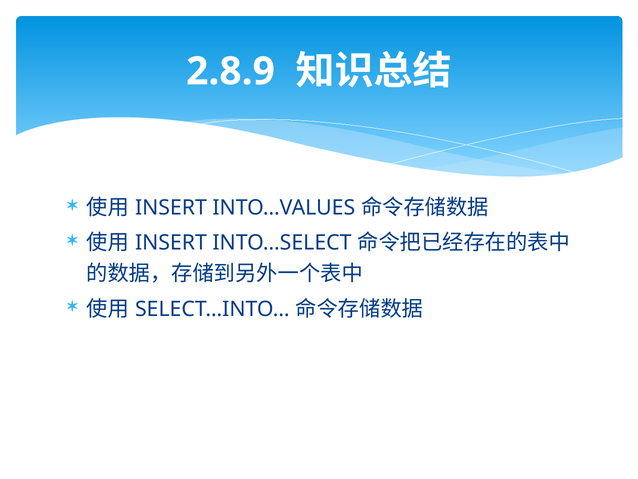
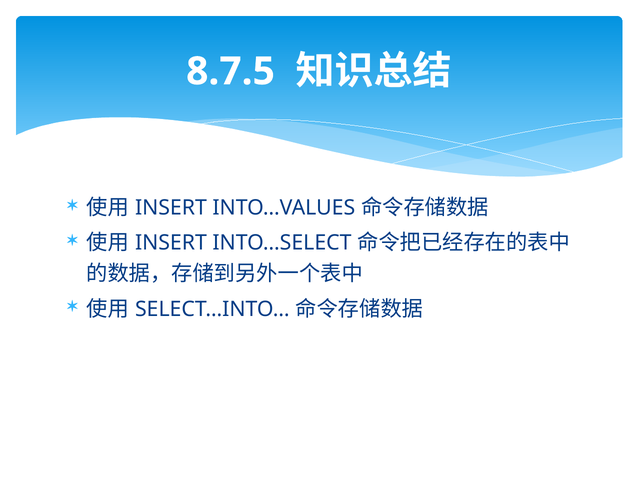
2.8.9: 2.8.9 -> 8.7.5
